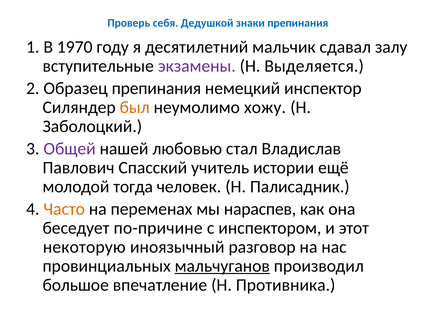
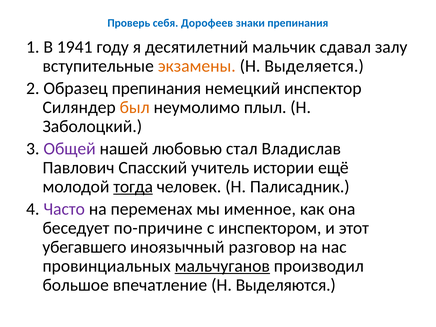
Дедушкой: Дедушкой -> Дорофеев
1970: 1970 -> 1941
экзамены colour: purple -> orange
хожу: хожу -> плыл
тогда underline: none -> present
Часто colour: orange -> purple
нараспев: нараспев -> именное
некоторую: некоторую -> убегавшего
Противника: Противника -> Выделяются
